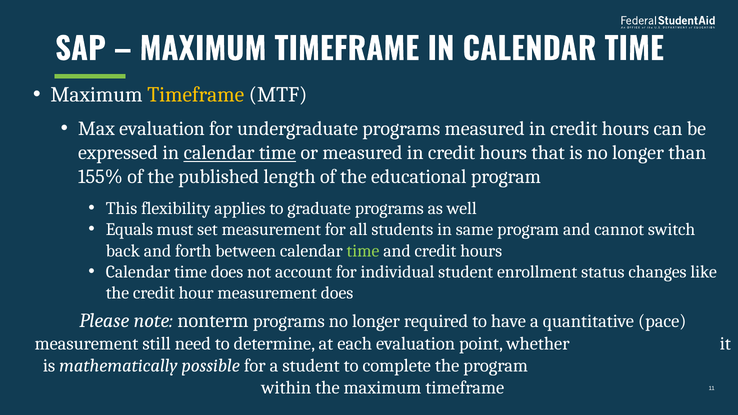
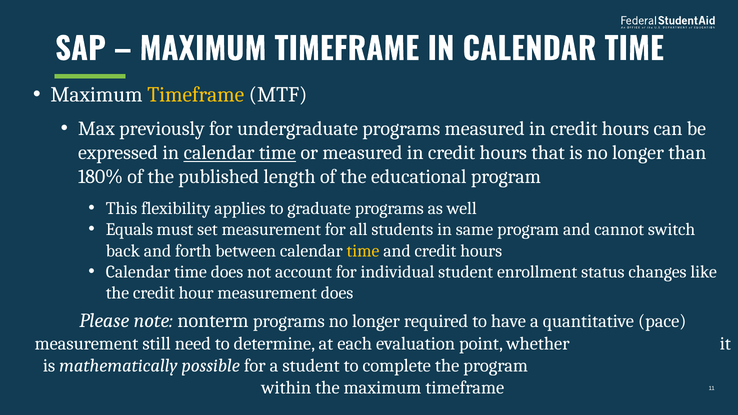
Max evaluation: evaluation -> previously
155%: 155% -> 180%
time at (363, 251) colour: light green -> yellow
